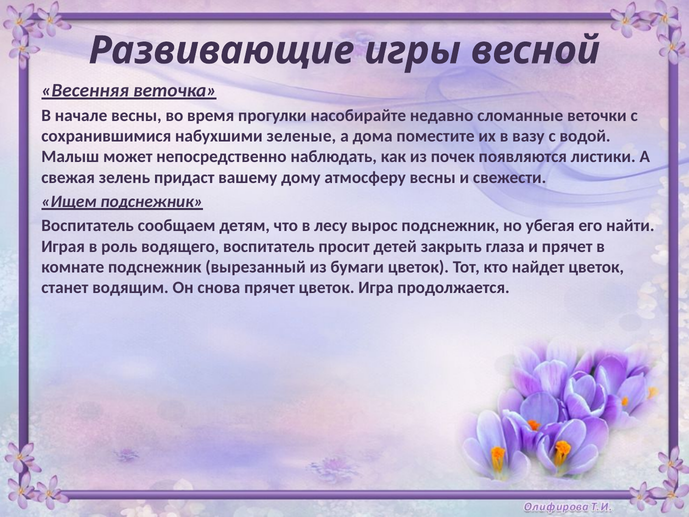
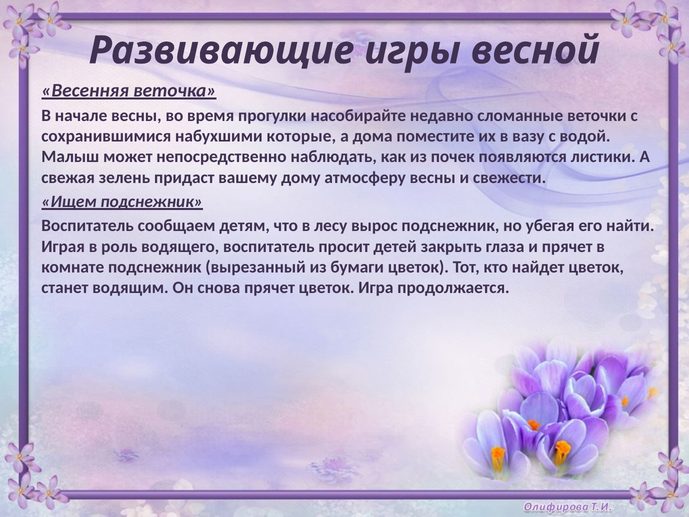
зеленые: зеленые -> которые
